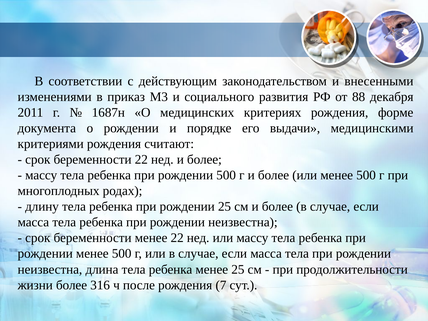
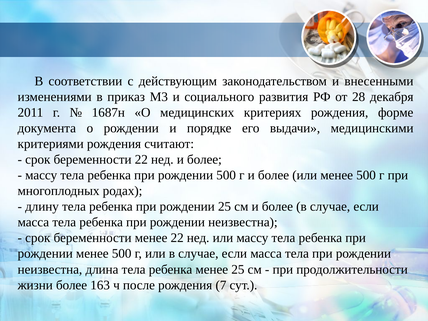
88: 88 -> 28
316: 316 -> 163
